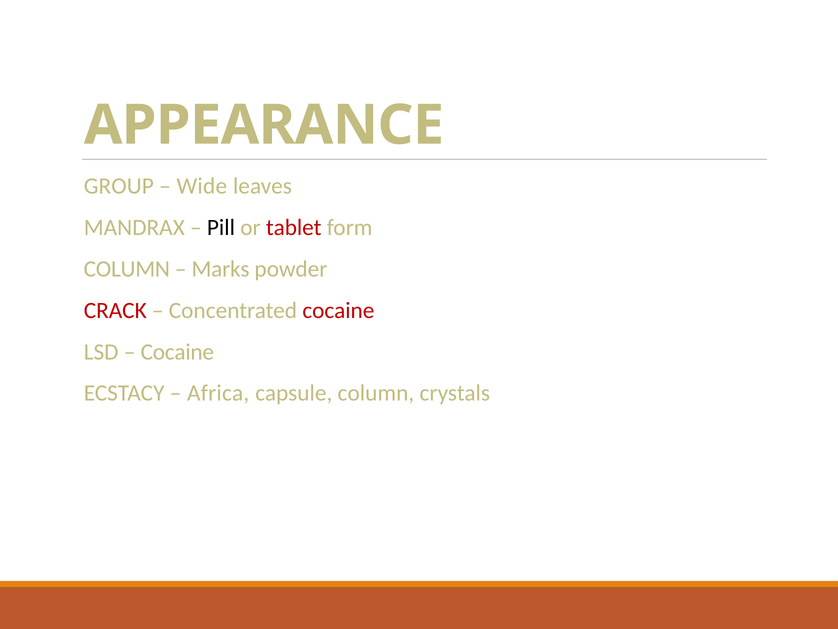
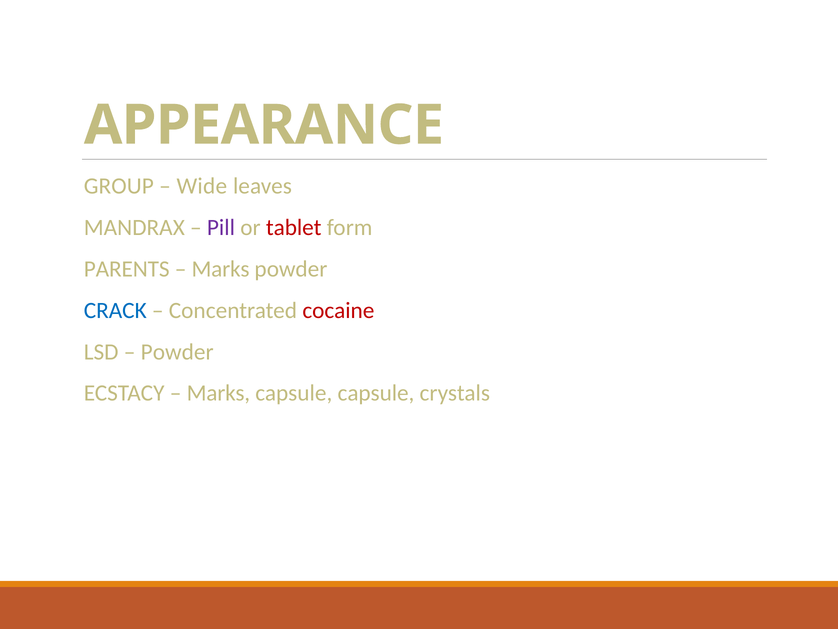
Pill colour: black -> purple
COLUMN at (127, 269): COLUMN -> PARENTS
CRACK colour: red -> blue
Cocaine at (177, 352): Cocaine -> Powder
Africa at (218, 393): Africa -> Marks
capsule column: column -> capsule
